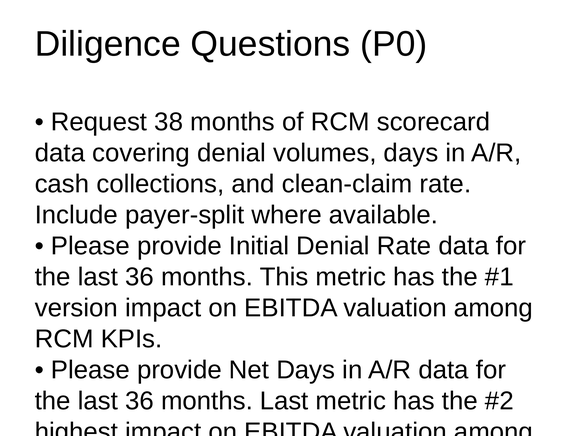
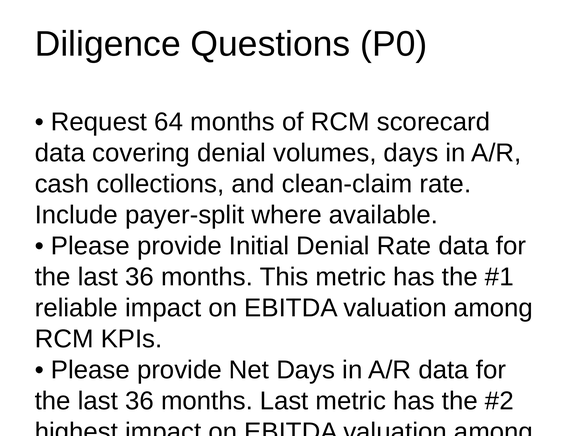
38: 38 -> 64
version: version -> reliable
